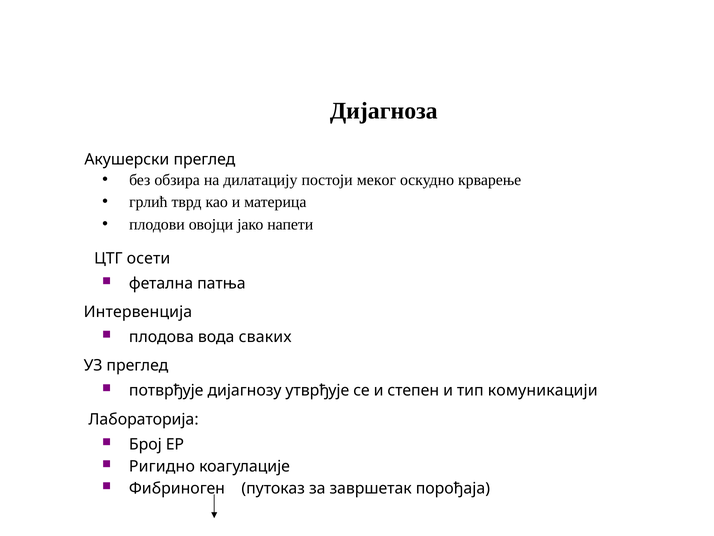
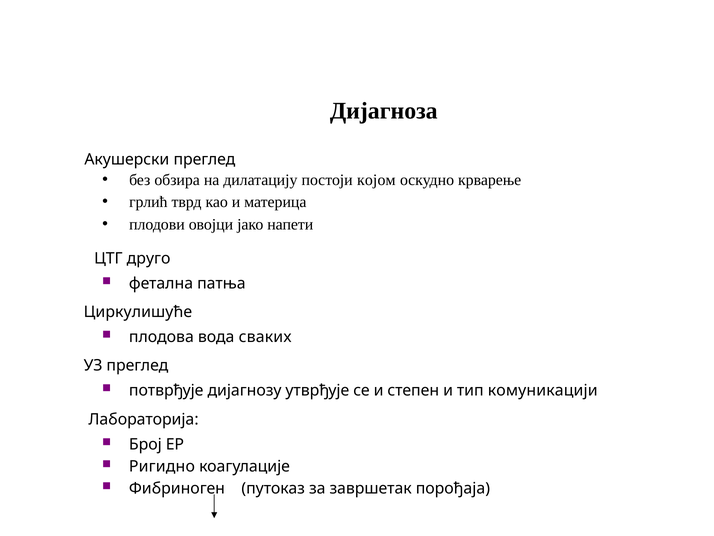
меког: меког -> којом
осети: осети -> друго
Интервенција: Интервенција -> Циркулишуће
